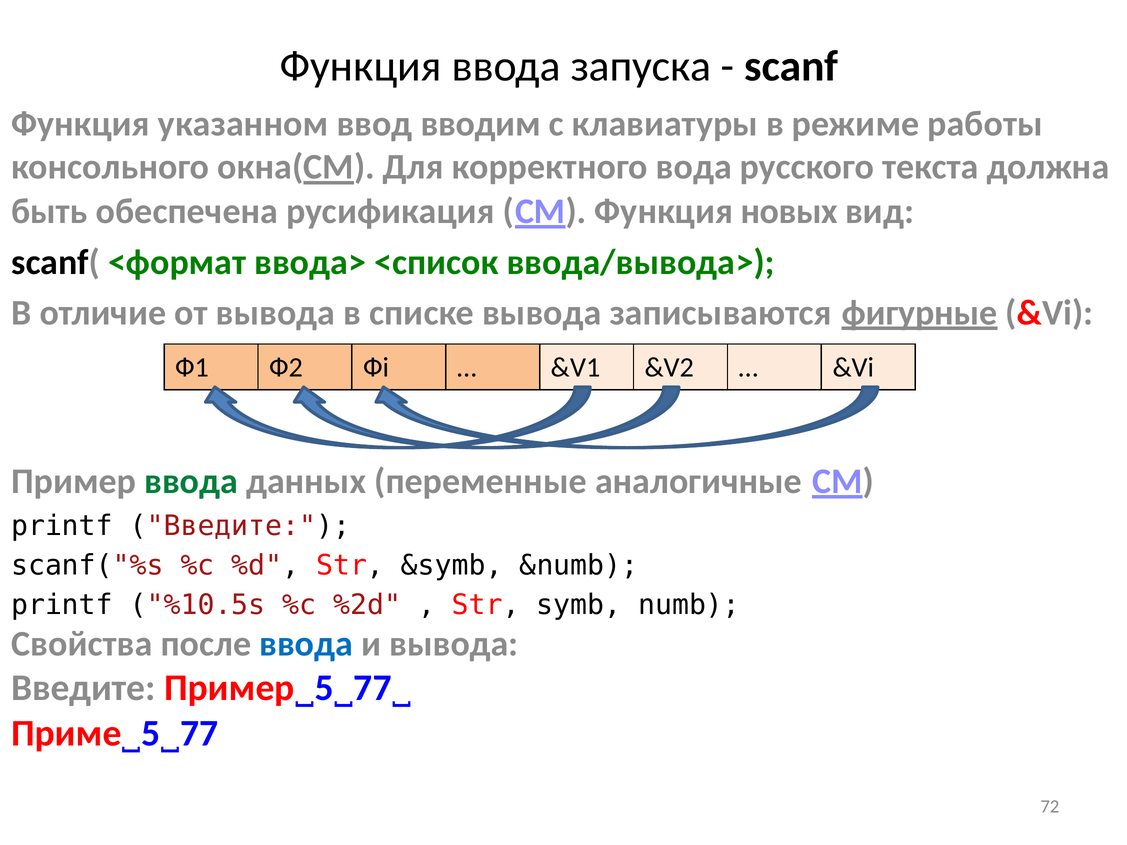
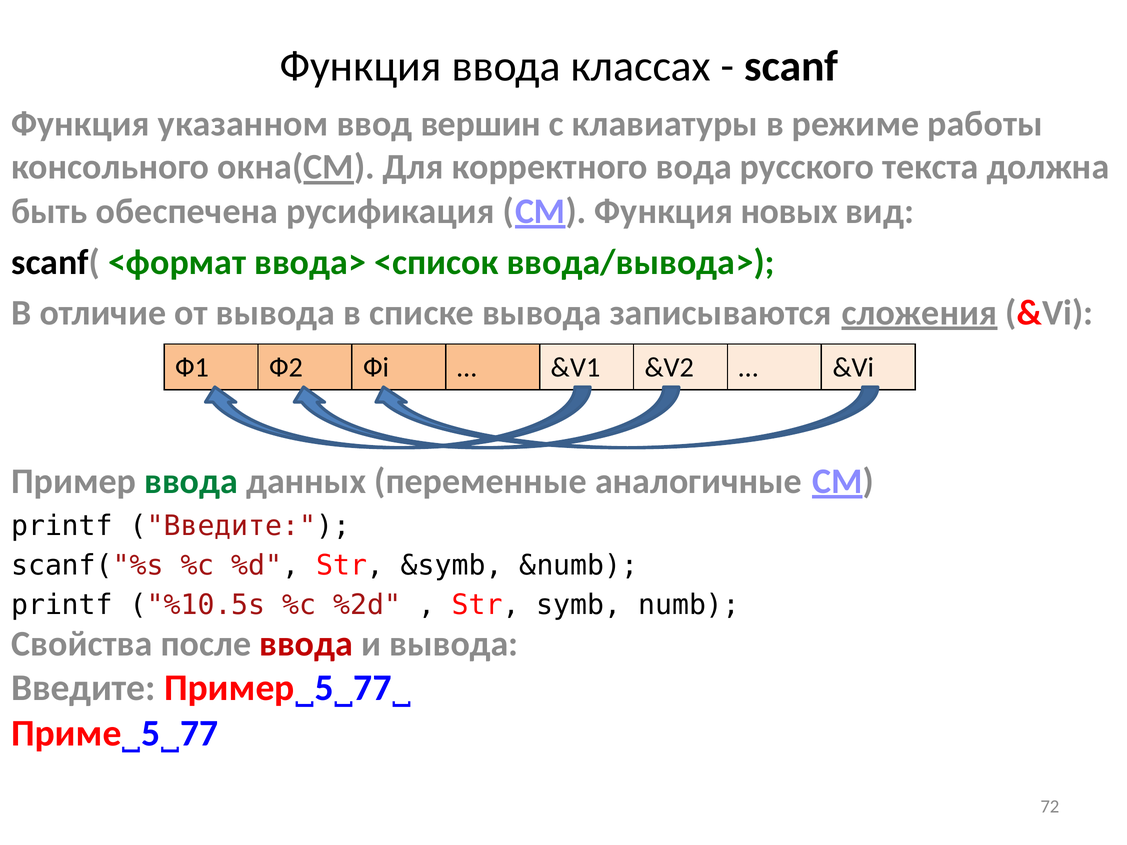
запуска: запуска -> классах
вводим: вводим -> вершин
фигурные: фигурные -> сложения
ввода at (306, 644) colour: blue -> red
